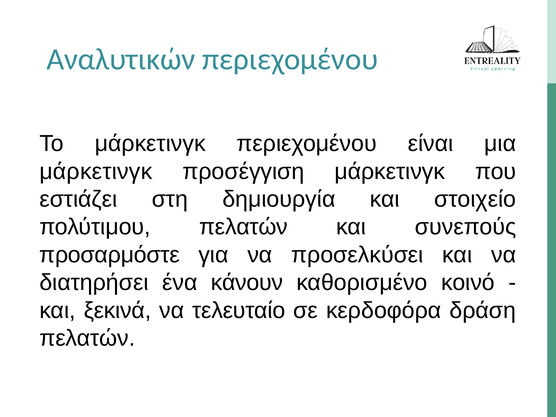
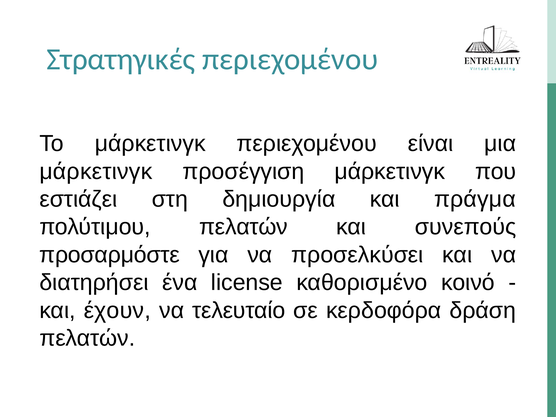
Αναλυτικών: Αναλυτικών -> Στρατηγικές
στοιχείο: στοιχείο -> πράγμα
κάνουν: κάνουν -> license
ξεκινά: ξεκινά -> έχουν
